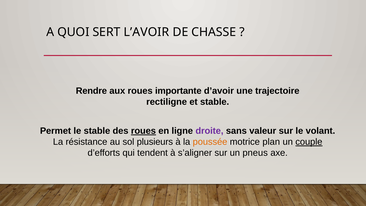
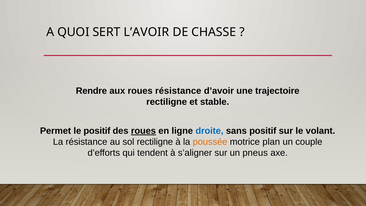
roues importante: importante -> résistance
le stable: stable -> positif
droite colour: purple -> blue
sans valeur: valeur -> positif
sol plusieurs: plusieurs -> rectiligne
couple underline: present -> none
